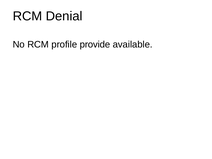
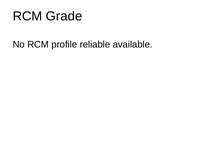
Denial: Denial -> Grade
provide: provide -> reliable
